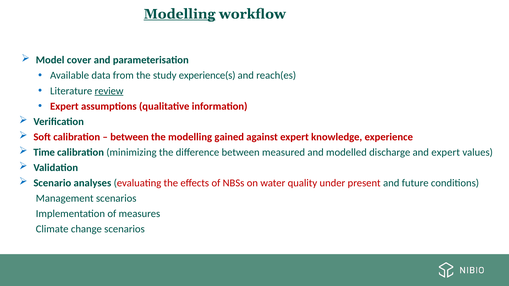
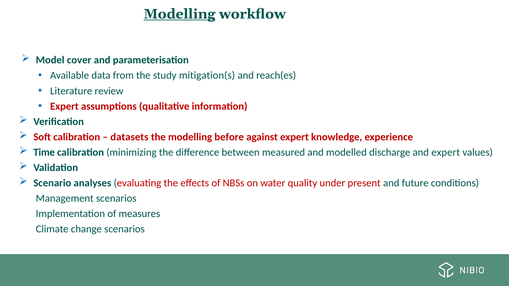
experience(s: experience(s -> mitigation(s
review underline: present -> none
between at (129, 137): between -> datasets
gained: gained -> before
